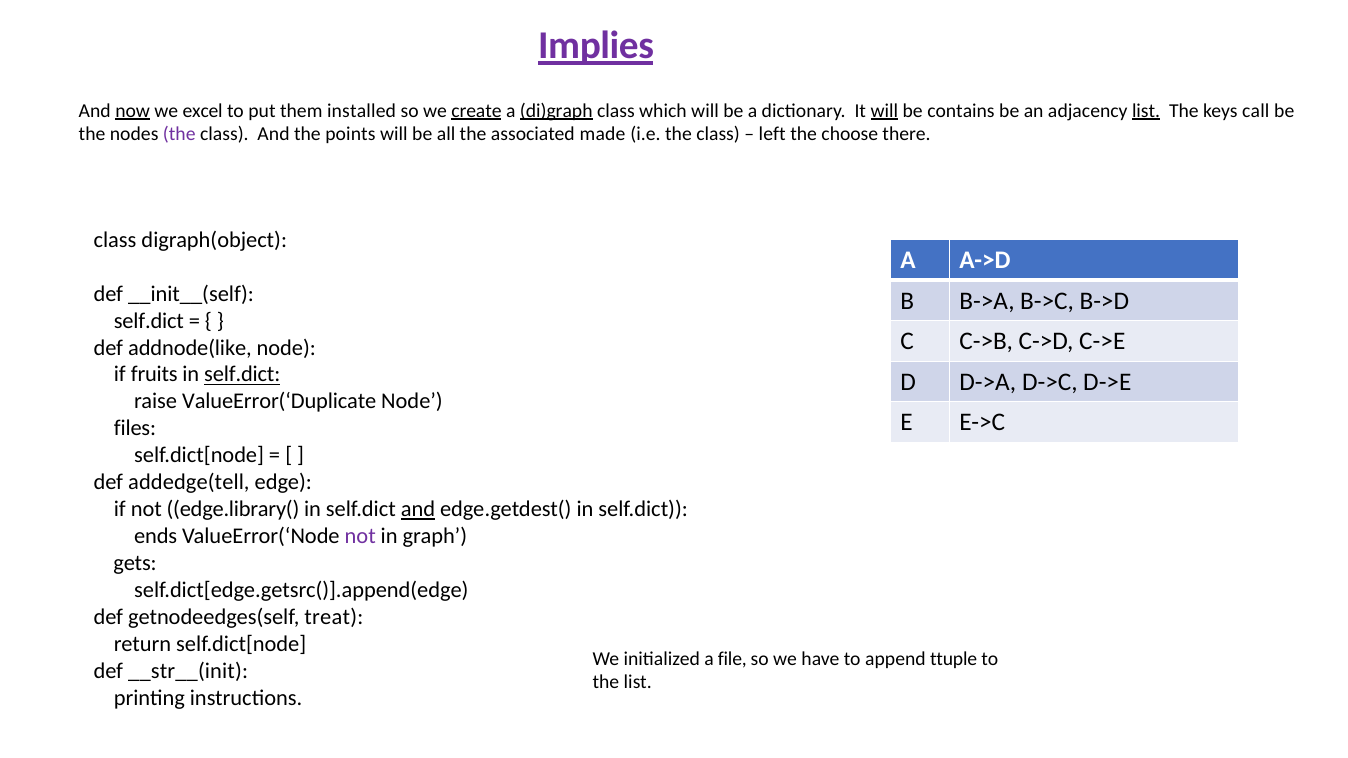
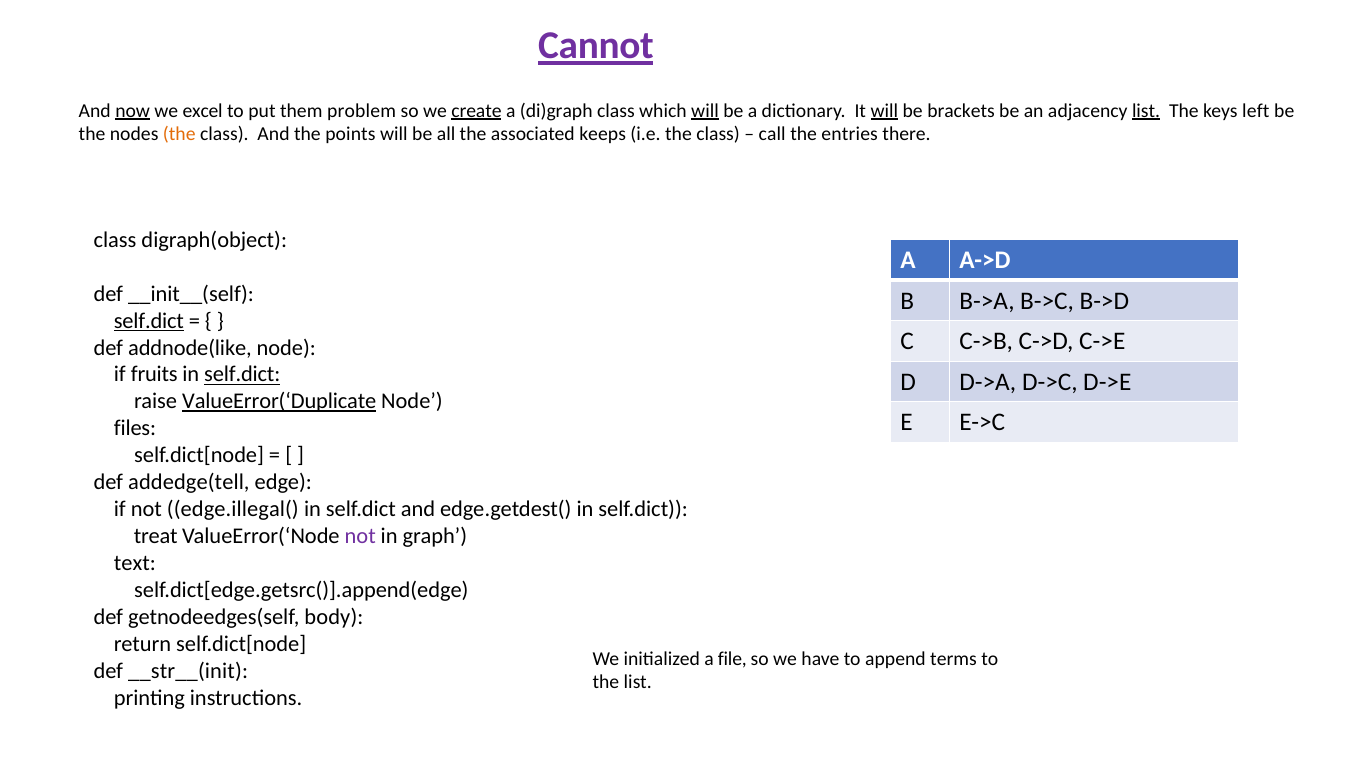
Implies: Implies -> Cannot
installed: installed -> problem
di)graph underline: present -> none
will at (705, 111) underline: none -> present
contains: contains -> brackets
call: call -> left
the at (179, 134) colour: purple -> orange
made: made -> keeps
left: left -> call
choose: choose -> entries
self.dict at (149, 321) underline: none -> present
ValueError(‘Duplicate underline: none -> present
edge.library(: edge.library( -> edge.illegal(
and at (418, 509) underline: present -> none
ends: ends -> treat
gets: gets -> text
treat: treat -> body
ttuple: ttuple -> terms
